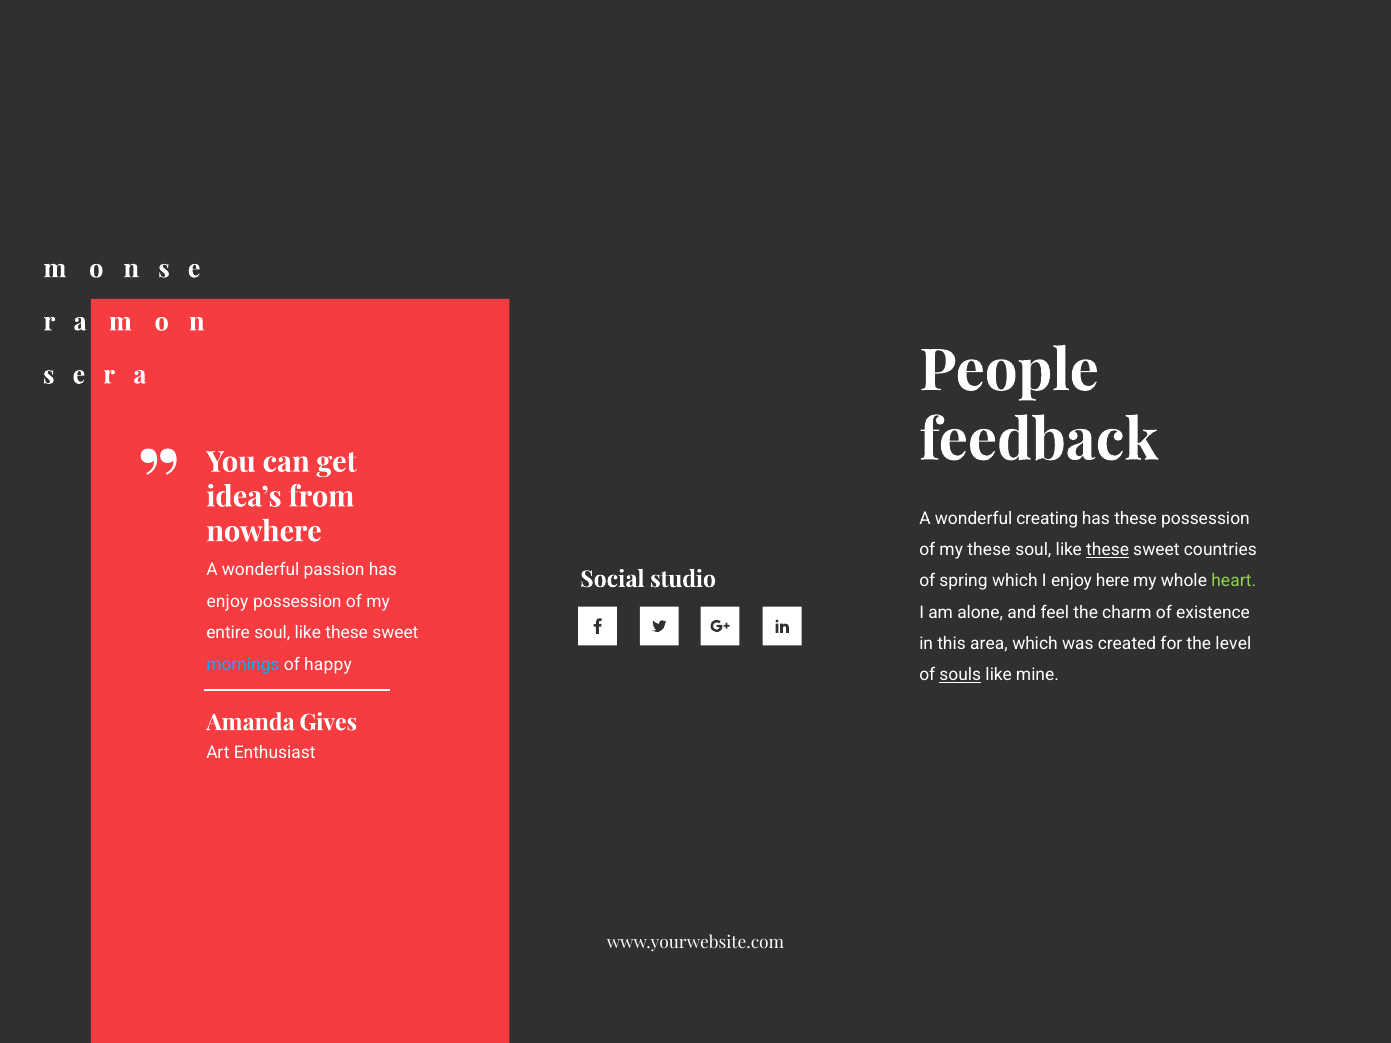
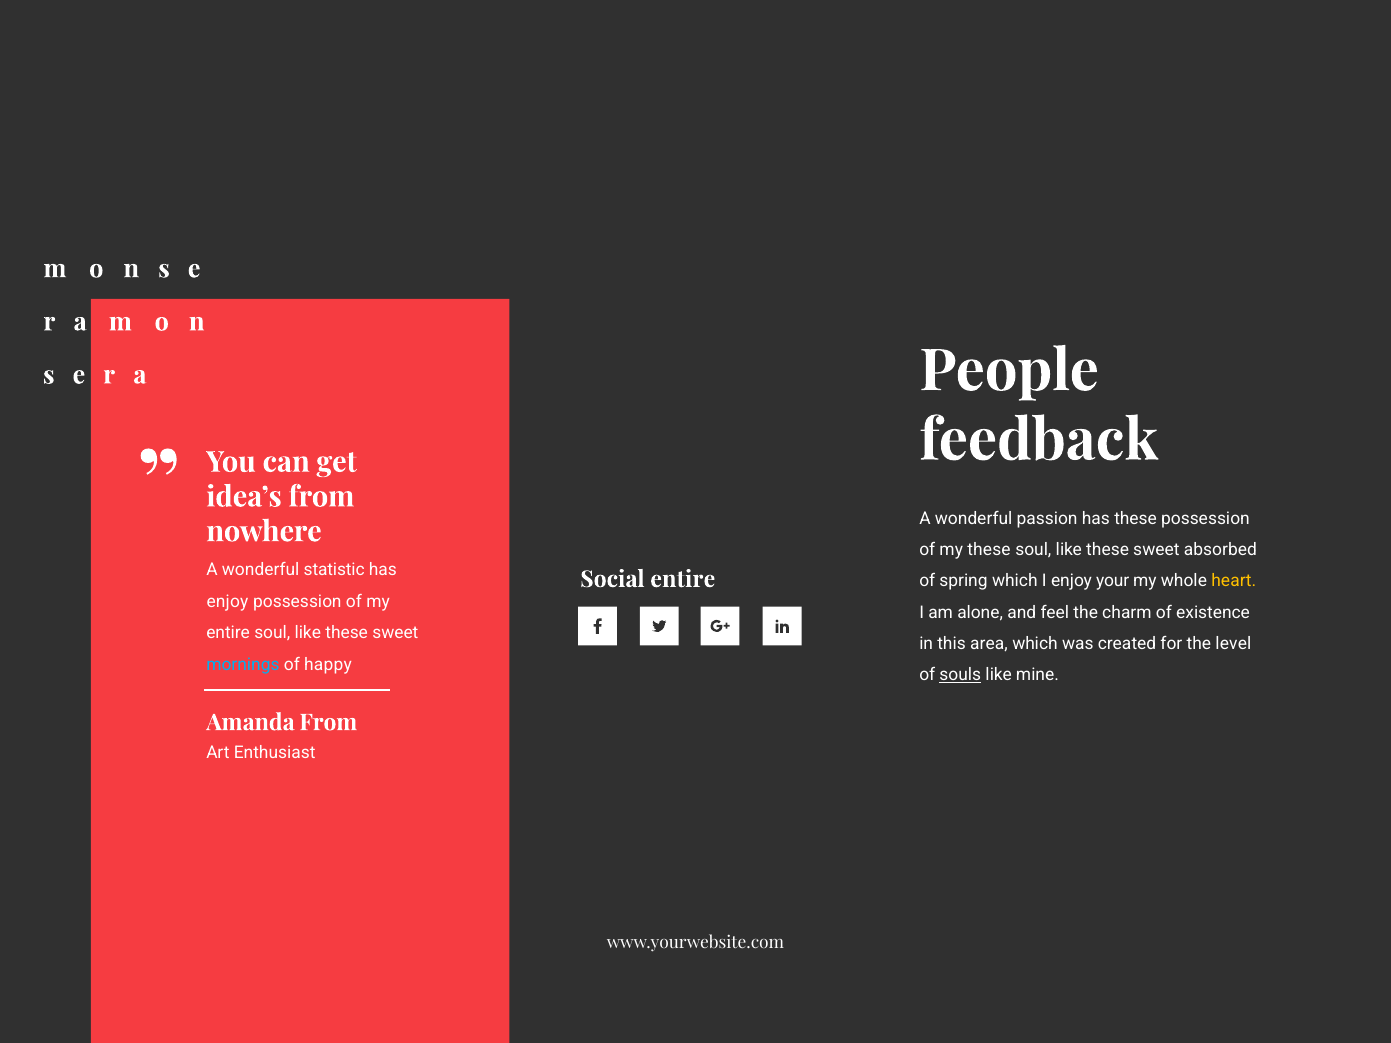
creating: creating -> passion
these at (1108, 550) underline: present -> none
countries: countries -> absorbed
passion: passion -> statistic
Social studio: studio -> entire
here: here -> your
heart colour: light green -> yellow
Amanda Gives: Gives -> From
